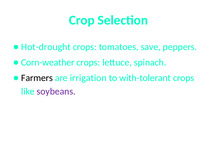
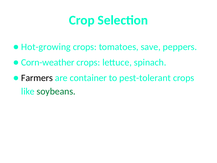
Hot-drought: Hot-drought -> Hot-growing
irrigation: irrigation -> container
with-tolerant: with-tolerant -> pest-tolerant
soybeans colour: purple -> green
